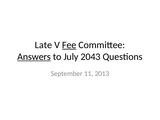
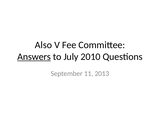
Late: Late -> Also
Fee underline: present -> none
2043: 2043 -> 2010
